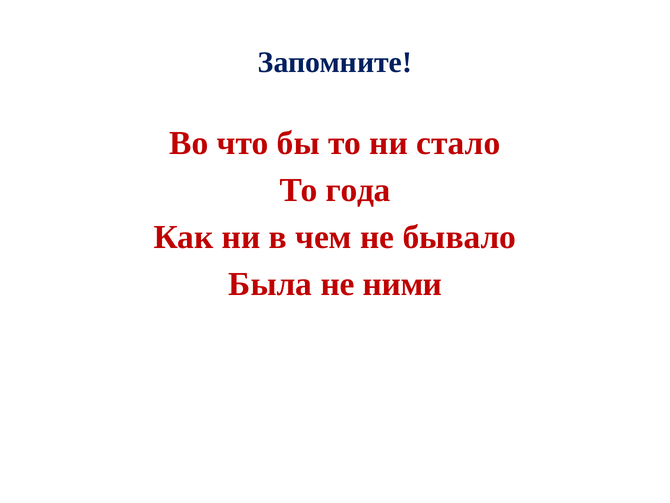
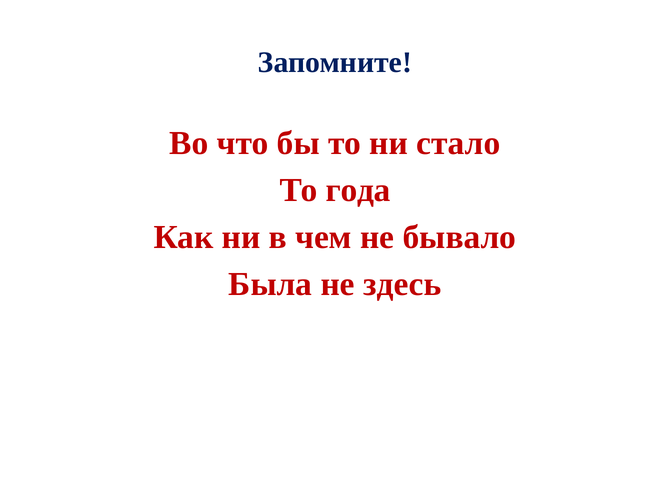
ними: ними -> здесь
